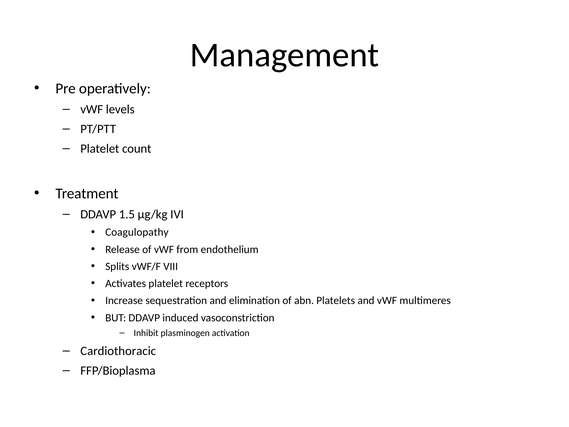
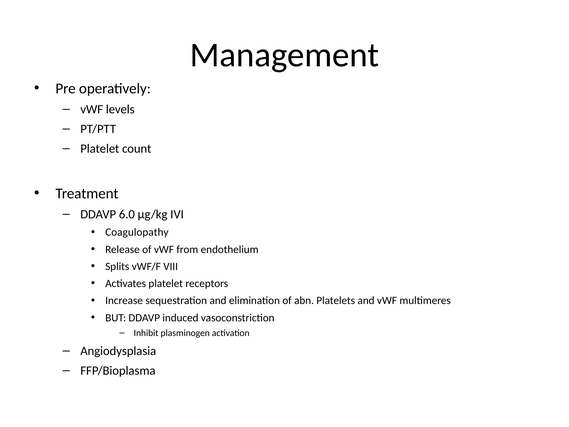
1.5: 1.5 -> 6.0
Cardiothoracic: Cardiothoracic -> Angiodysplasia
